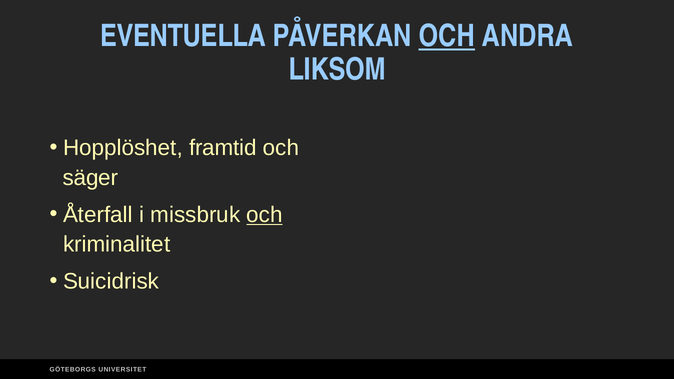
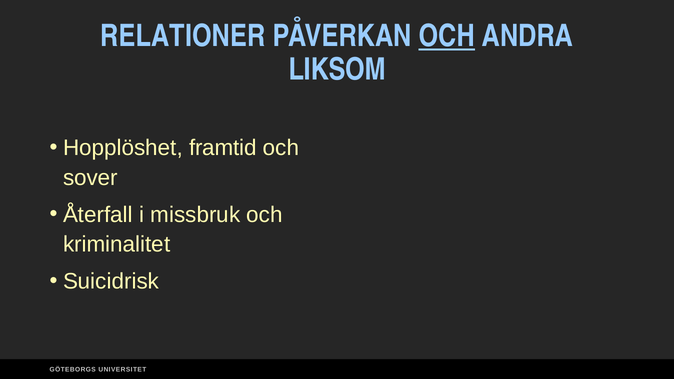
EVENTUELLA: EVENTUELLA -> RELATIONER
säger: säger -> sover
och at (265, 215) underline: present -> none
